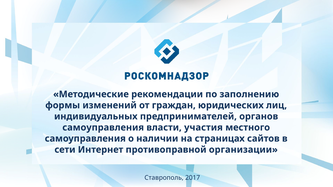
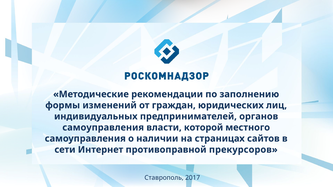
участия: участия -> которой
организации: организации -> прекурсоров
